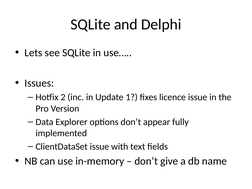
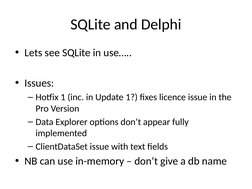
Hotfix 2: 2 -> 1
